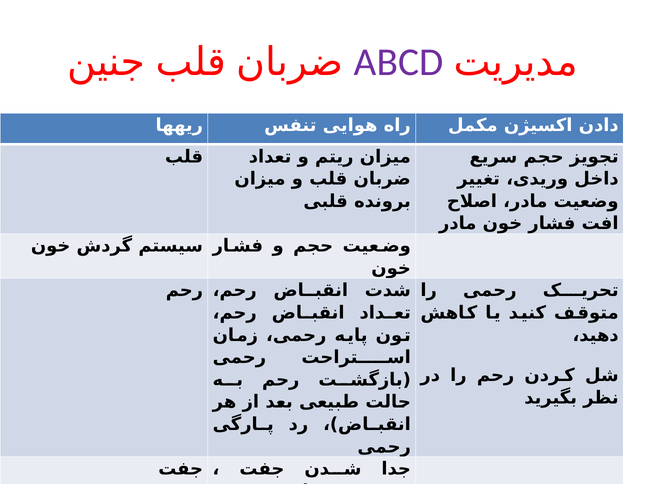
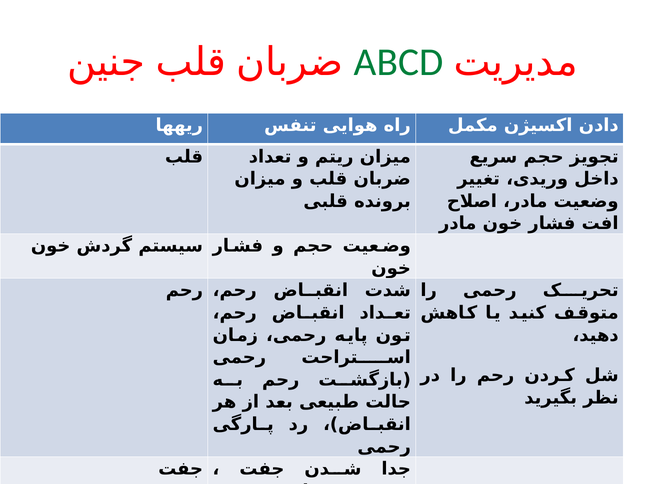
ABCD colour: purple -> green
